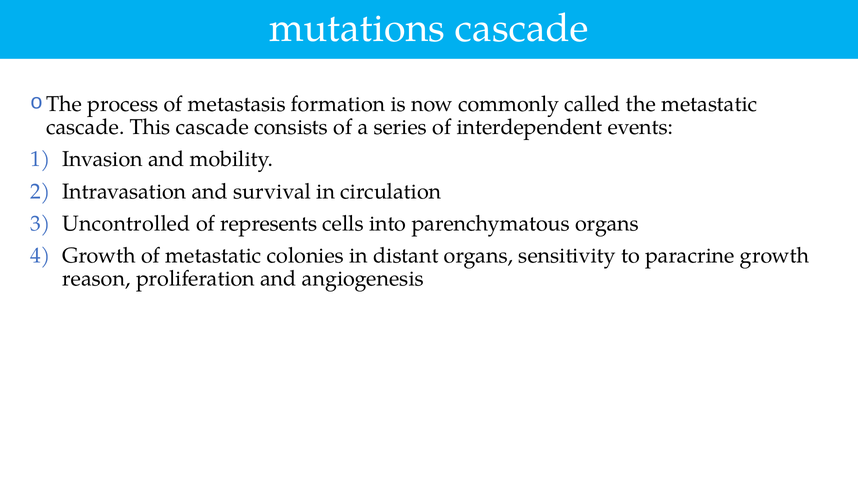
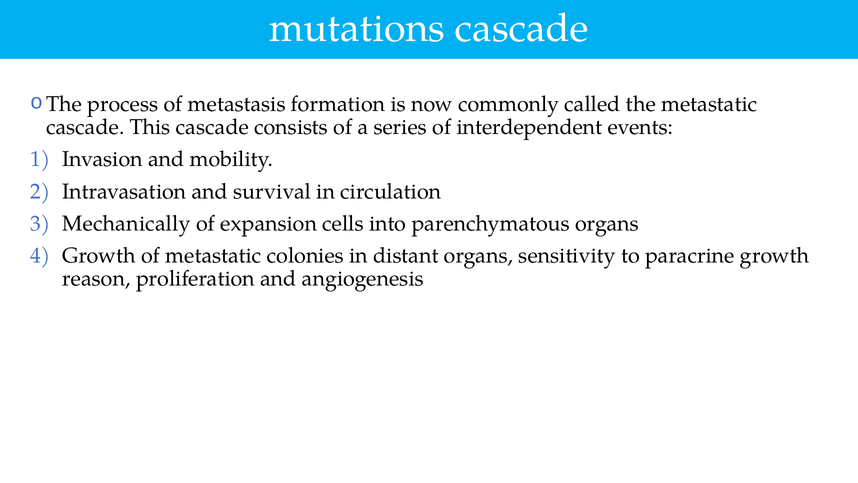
Uncontrolled: Uncontrolled -> Mechanically
represents: represents -> expansion
